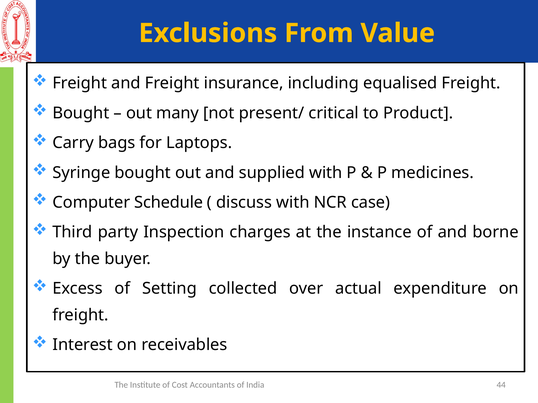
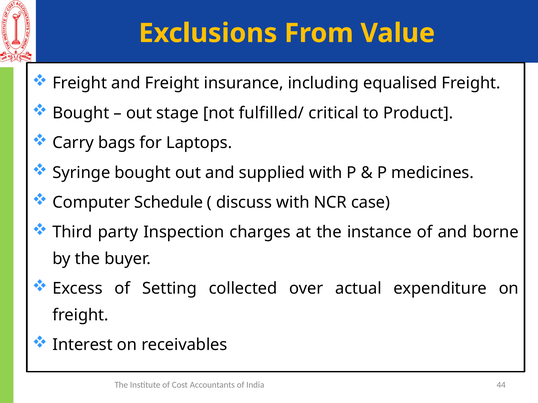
many: many -> stage
present/: present/ -> fulfilled/
